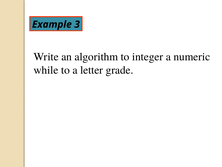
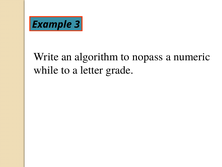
integer: integer -> nopass
